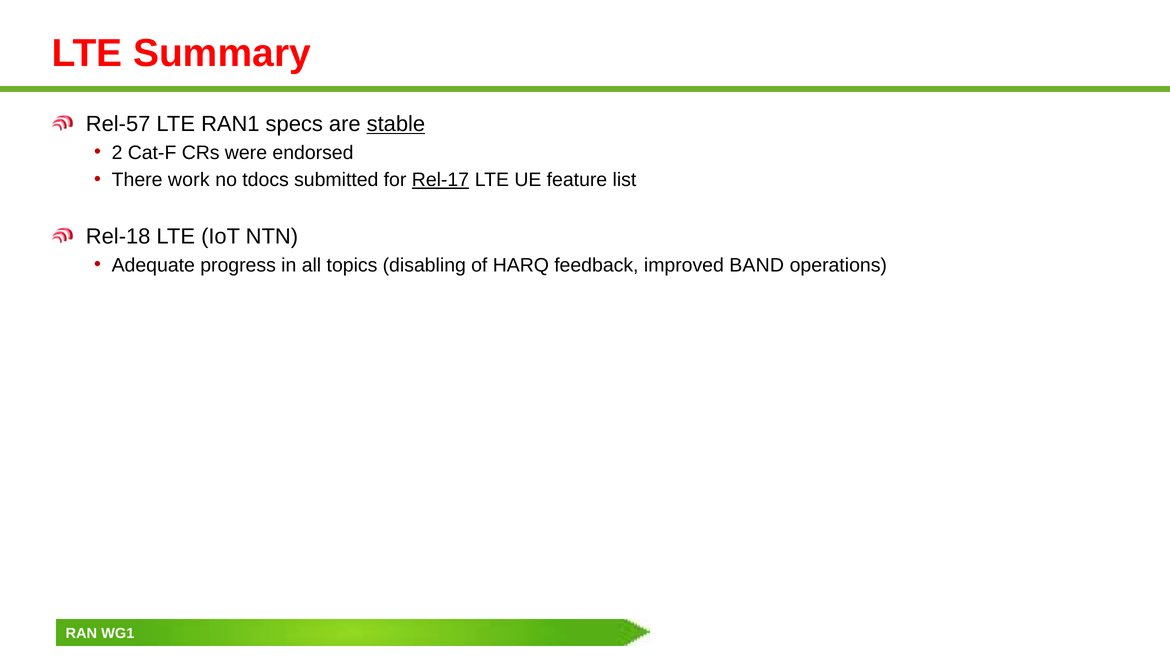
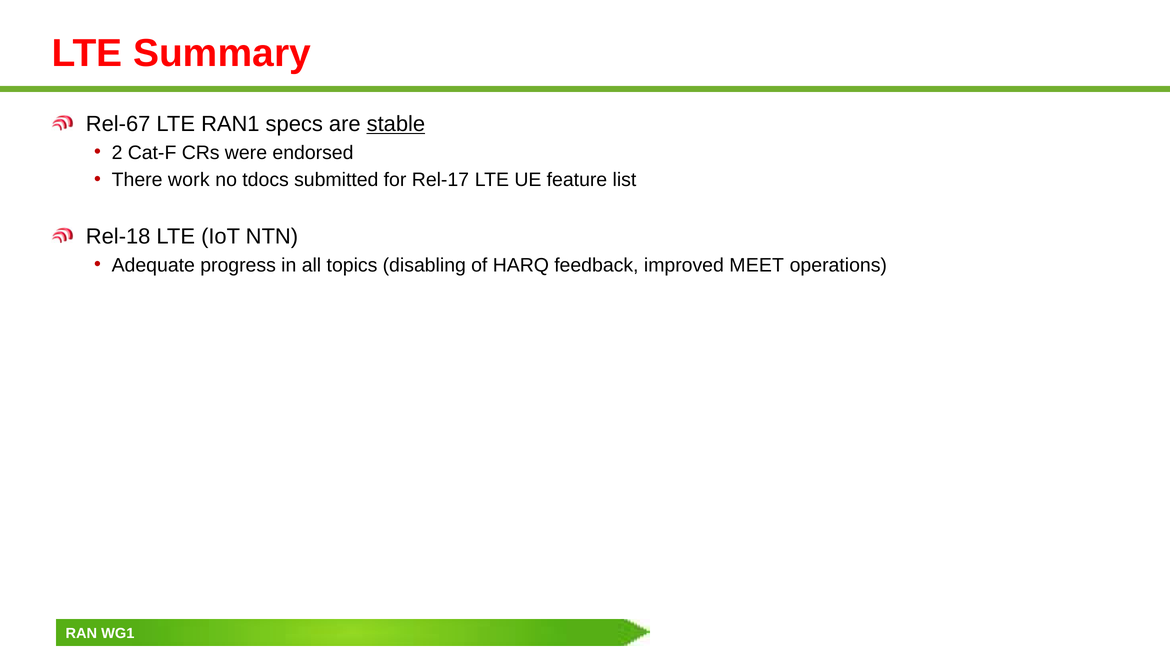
Rel-57: Rel-57 -> Rel-67
Rel-17 underline: present -> none
BAND: BAND -> MEET
